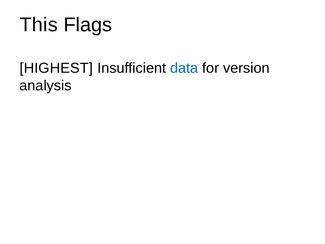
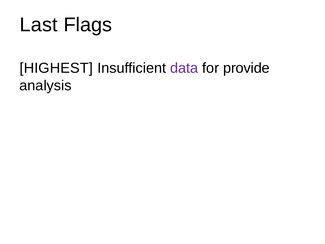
This: This -> Last
data colour: blue -> purple
version: version -> provide
